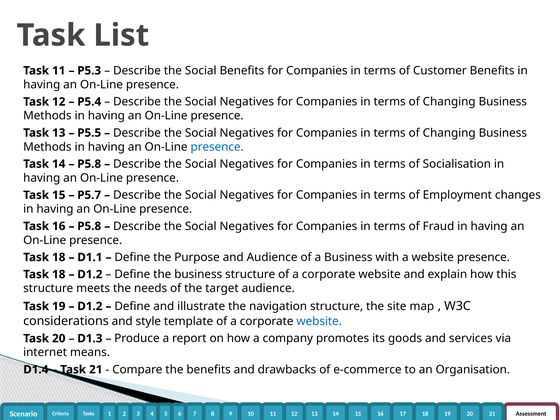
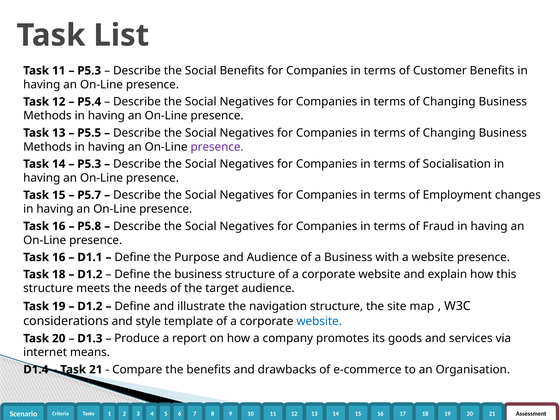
presence at (217, 147) colour: blue -> purple
P5.8 at (89, 164): P5.8 -> P5.3
18 at (59, 257): 18 -> 16
